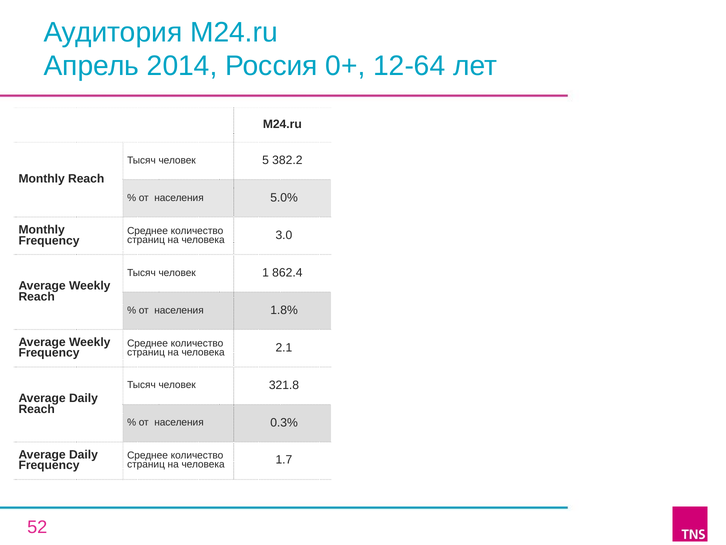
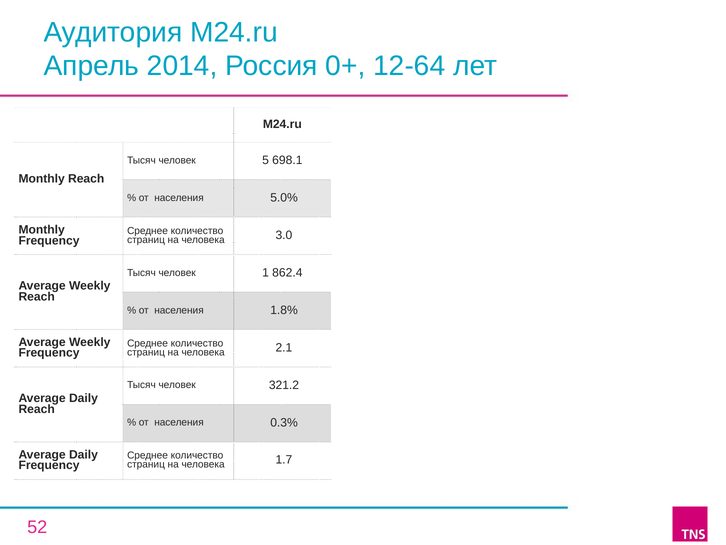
382.2: 382.2 -> 698.1
321.8: 321.8 -> 321.2
